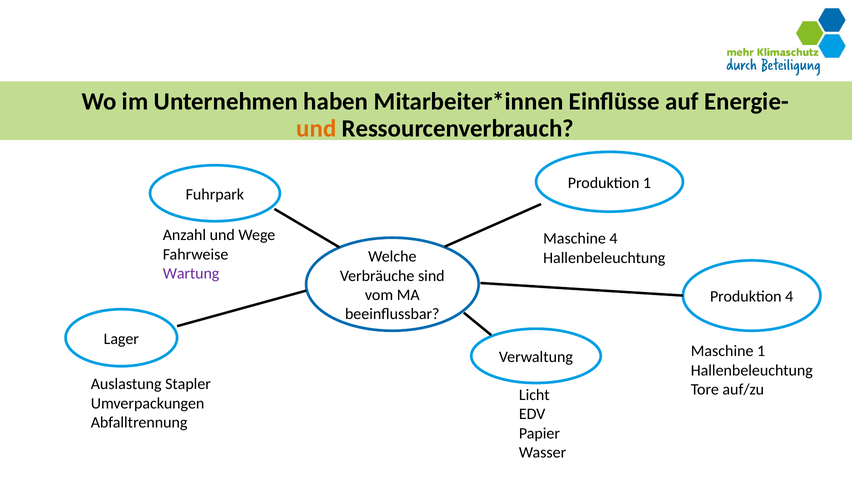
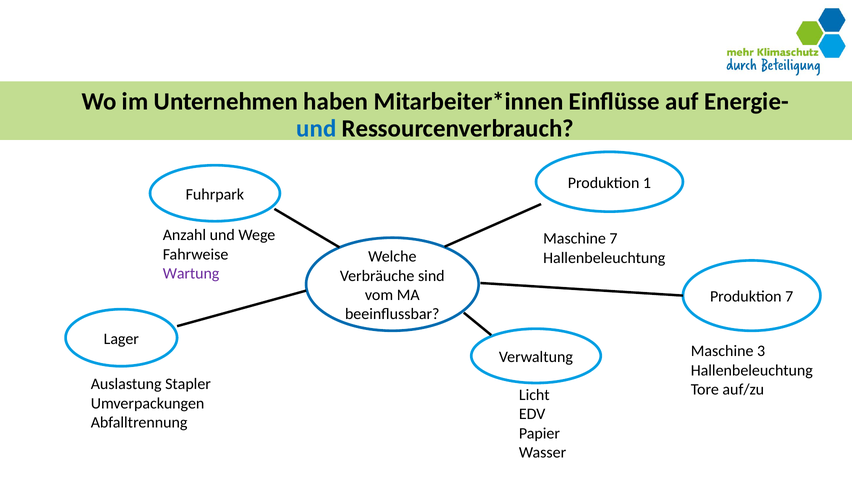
und at (316, 129) colour: orange -> blue
Maschine 4: 4 -> 7
Produktion 4: 4 -> 7
Maschine 1: 1 -> 3
